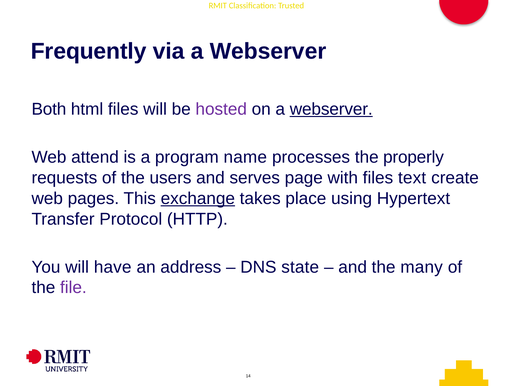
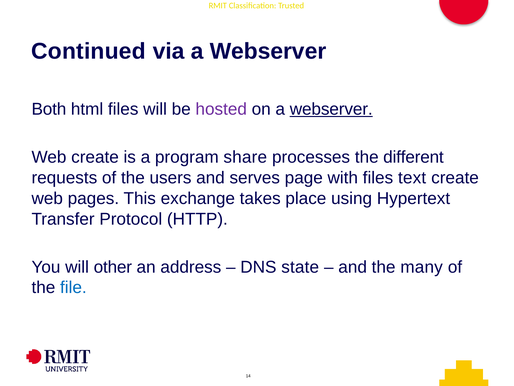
Frequently: Frequently -> Continued
Web attend: attend -> create
name: name -> share
properly: properly -> different
exchange underline: present -> none
have: have -> other
file colour: purple -> blue
